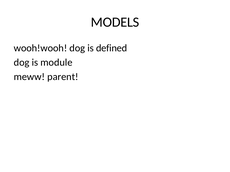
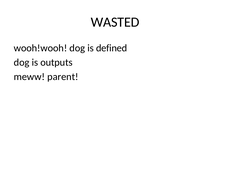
MODELS: MODELS -> WASTED
module: module -> outputs
